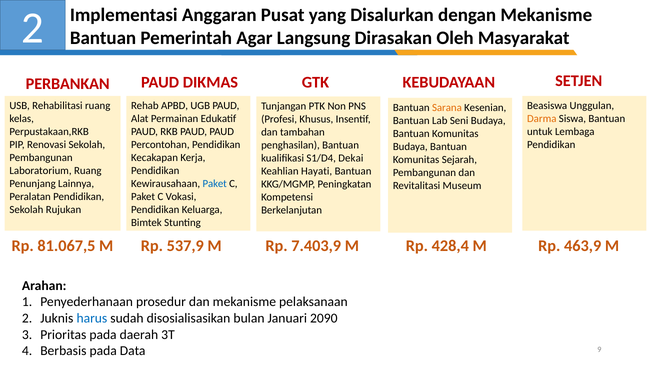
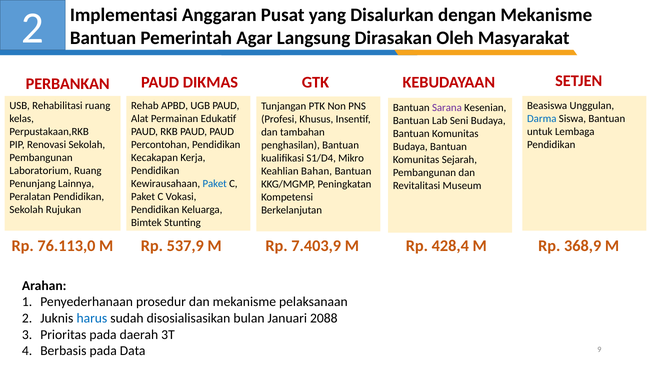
Sarana colour: orange -> purple
Darma colour: orange -> blue
Dekai: Dekai -> Mikro
Hayati: Hayati -> Bahan
463,9: 463,9 -> 368,9
81.067,5: 81.067,5 -> 76.113,0
2090: 2090 -> 2088
